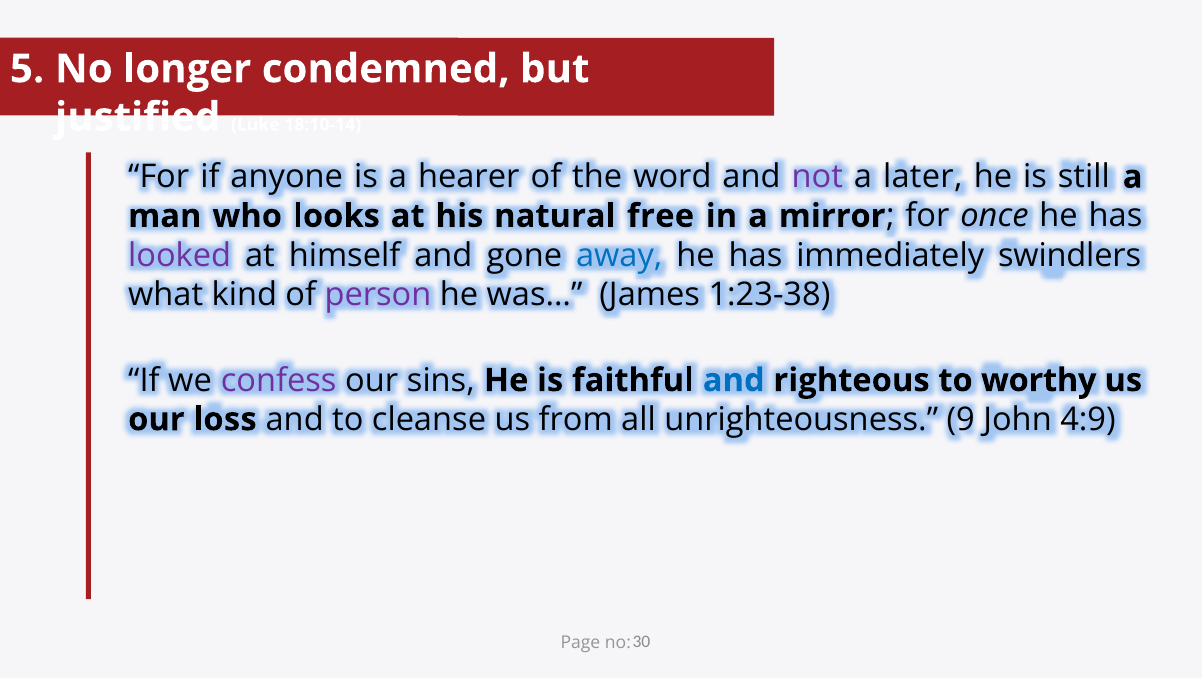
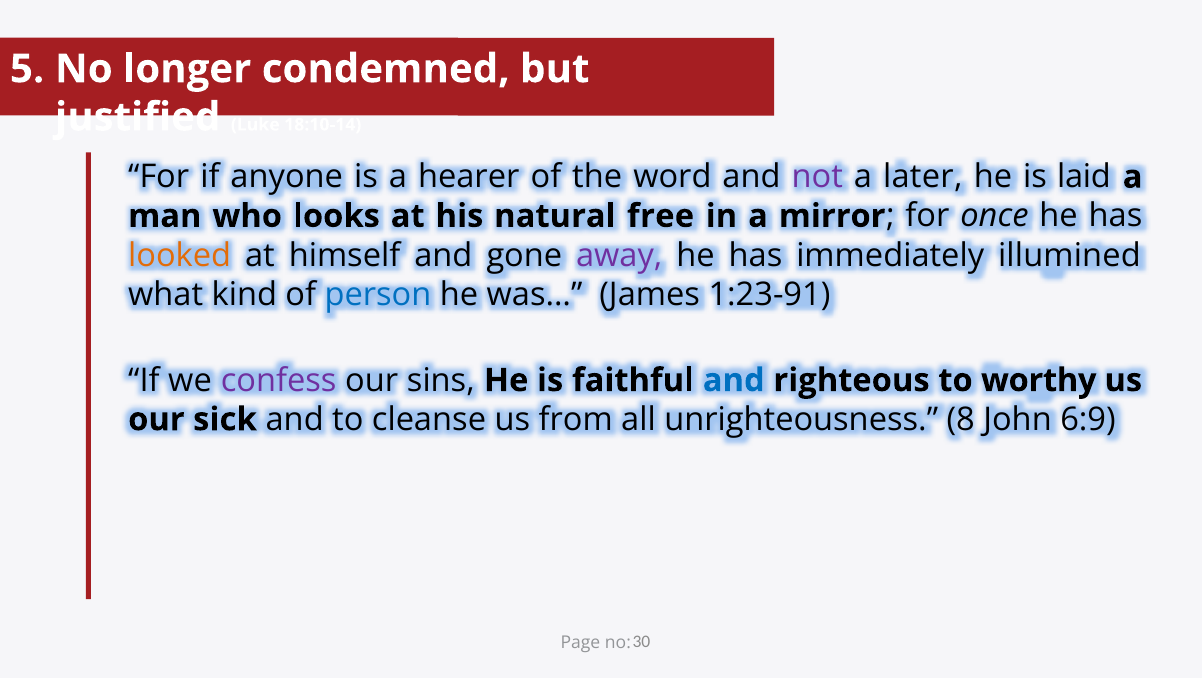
still: still -> laid
looked colour: purple -> orange
away colour: blue -> purple
swindlers: swindlers -> illumined
person colour: purple -> blue
1:23-38: 1:23-38 -> 1:23-91
loss: loss -> sick
9: 9 -> 8
4:9: 4:9 -> 6:9
